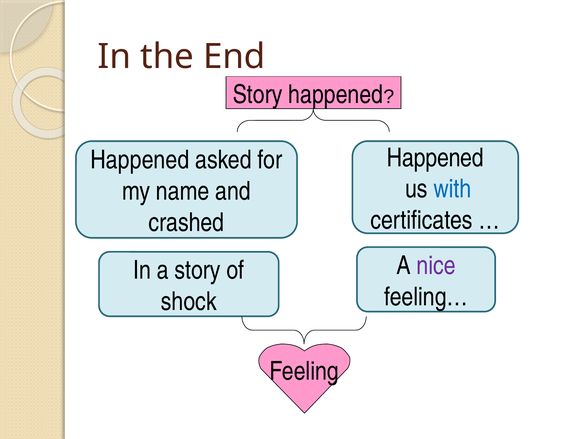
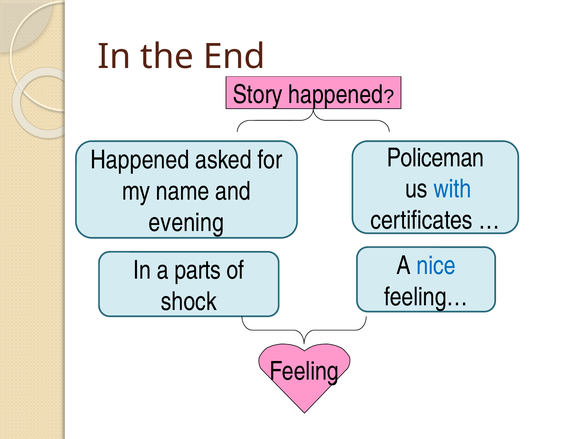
Happened at (435, 158): Happened -> Policeman
crashed: crashed -> evening
nice colour: purple -> blue
a story: story -> parts
